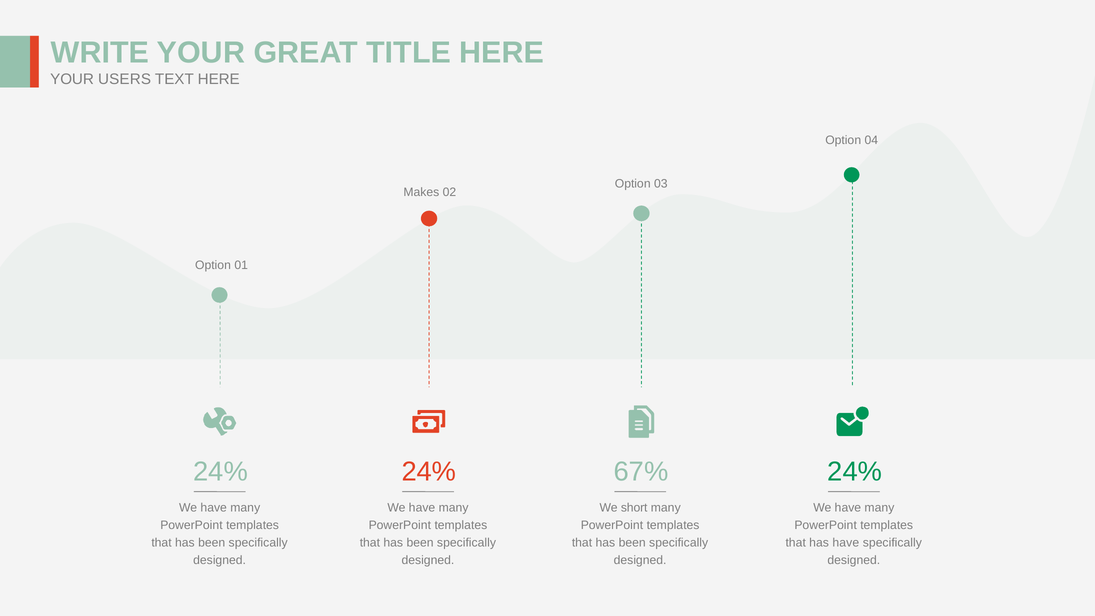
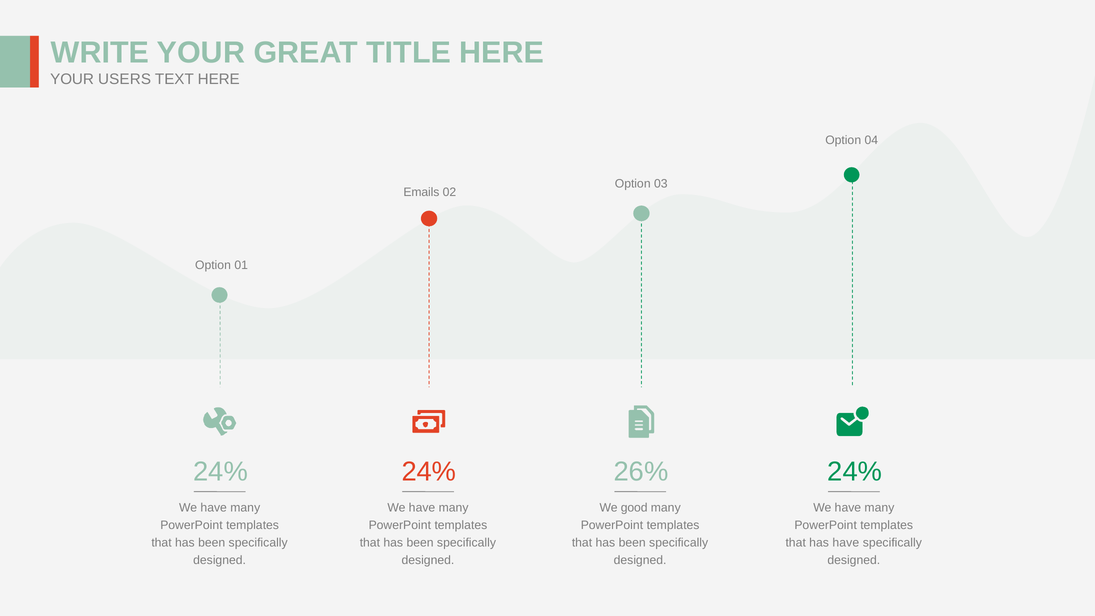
Makes: Makes -> Emails
67%: 67% -> 26%
short: short -> good
